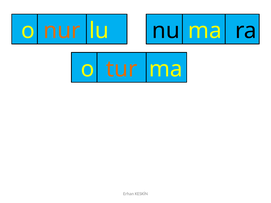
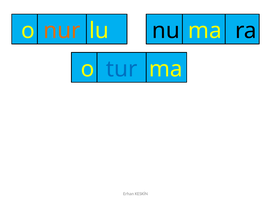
tur colour: orange -> blue
